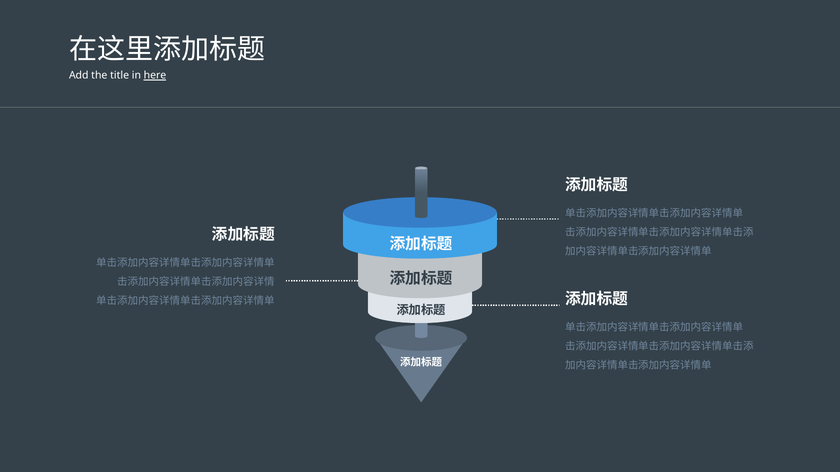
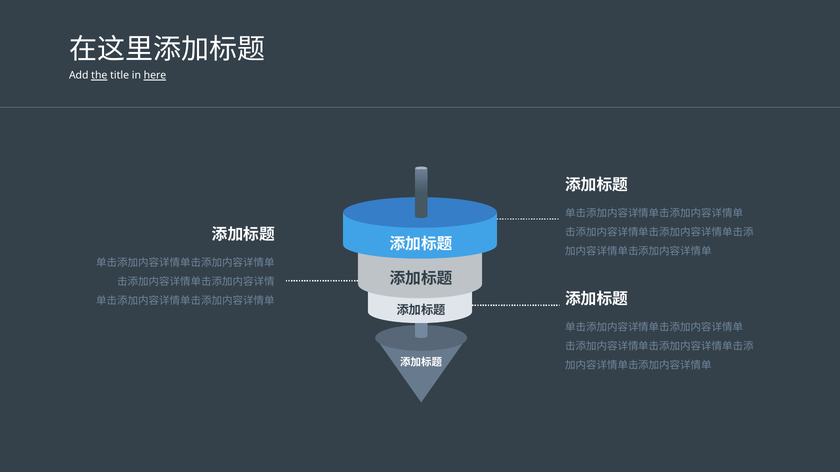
the underline: none -> present
